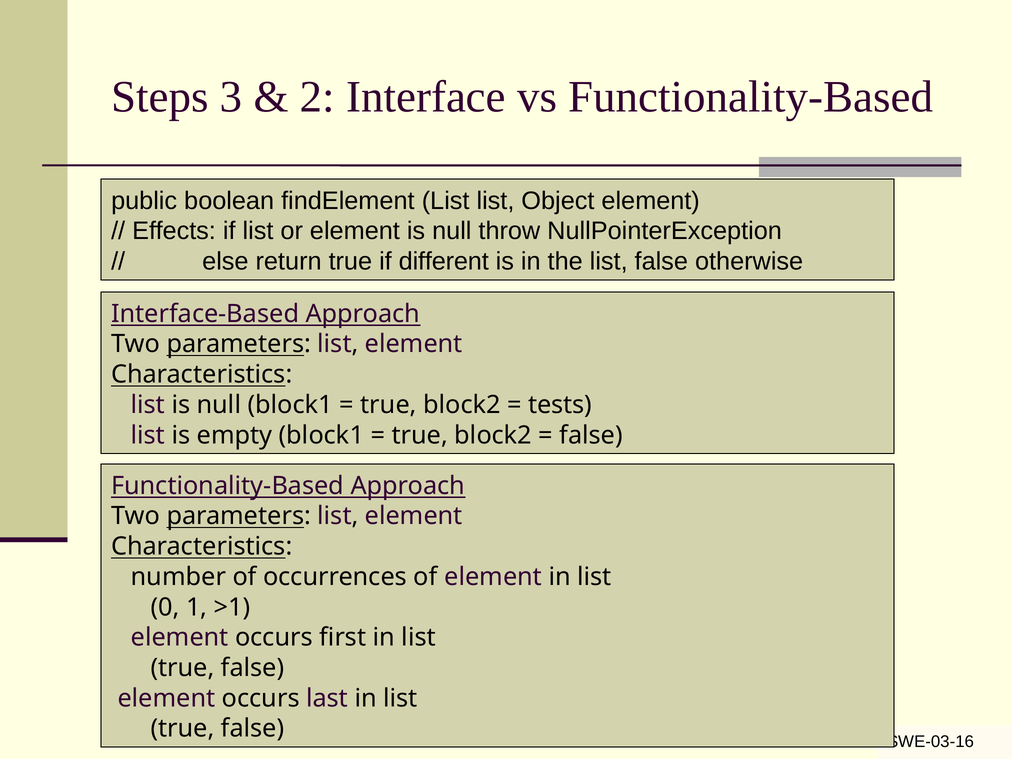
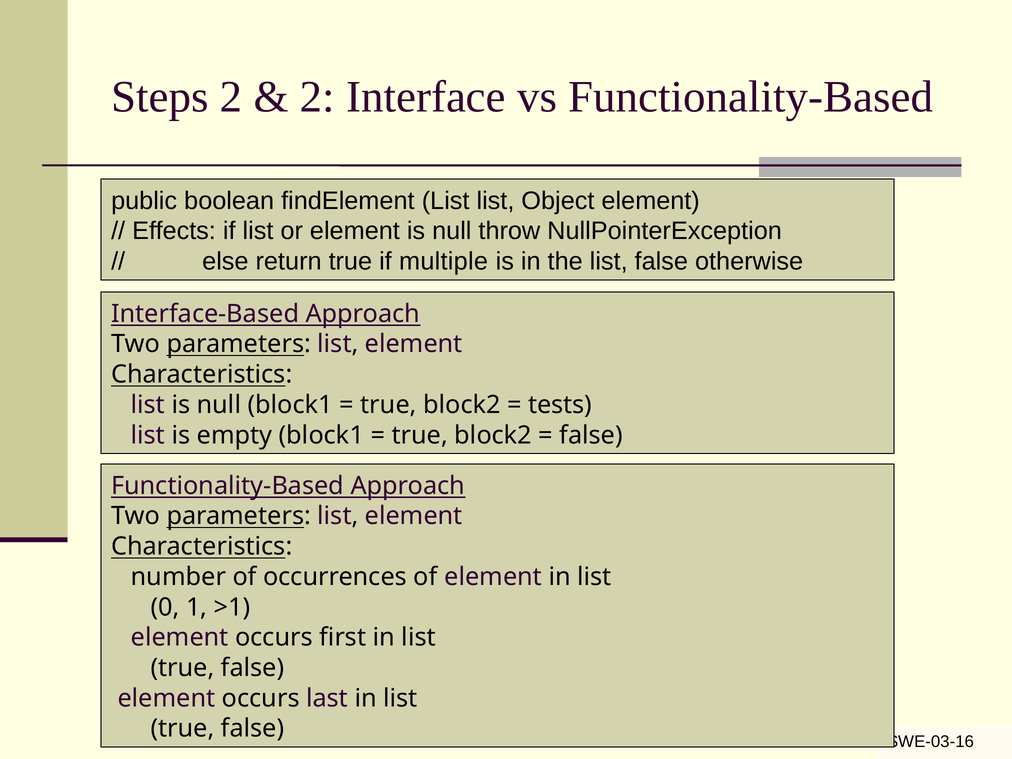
Steps 3: 3 -> 2
different: different -> multiple
